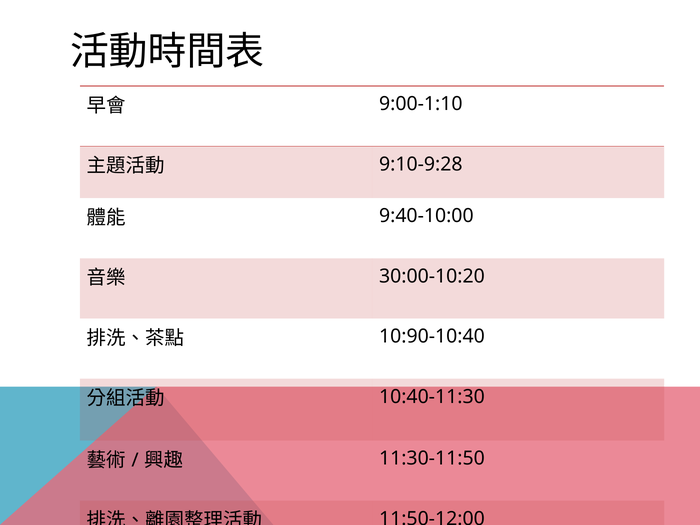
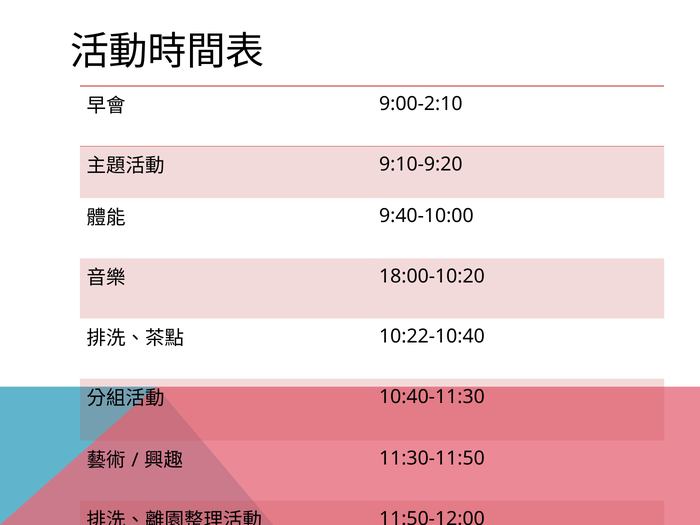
9:00-1:10: 9:00-1:10 -> 9:00-2:10
9:10-9:28: 9:10-9:28 -> 9:10-9:20
30:00-10:20: 30:00-10:20 -> 18:00-10:20
10:90-10:40: 10:90-10:40 -> 10:22-10:40
